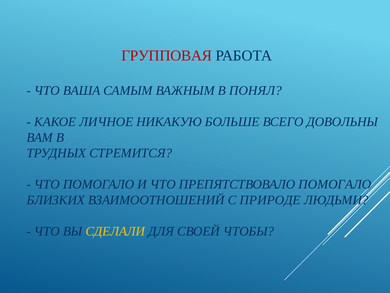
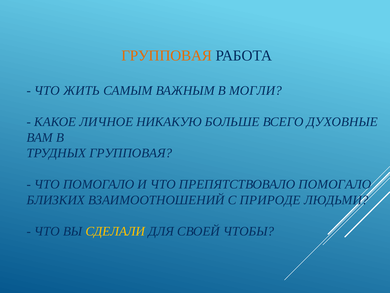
ГРУППОВАЯ at (167, 56) colour: red -> orange
ВАША: ВАША -> ЖИТЬ
ПОНЯЛ: ПОНЯЛ -> МОГЛИ
ДОВОЛЬНЫ: ДОВОЛЬНЫ -> ДУХОВНЫЕ
ТРУДНЫХ СТРЕМИТСЯ: СТРЕМИТСЯ -> ГРУППОВАЯ
